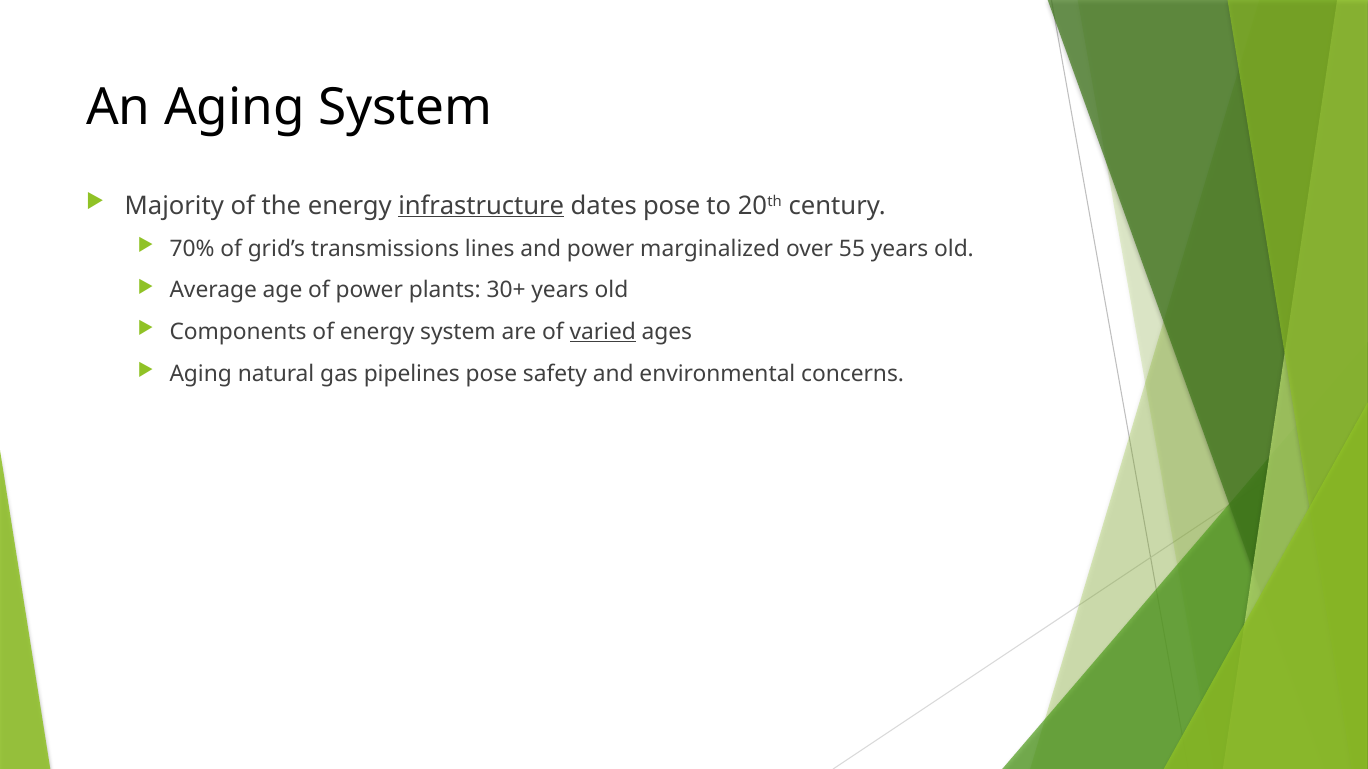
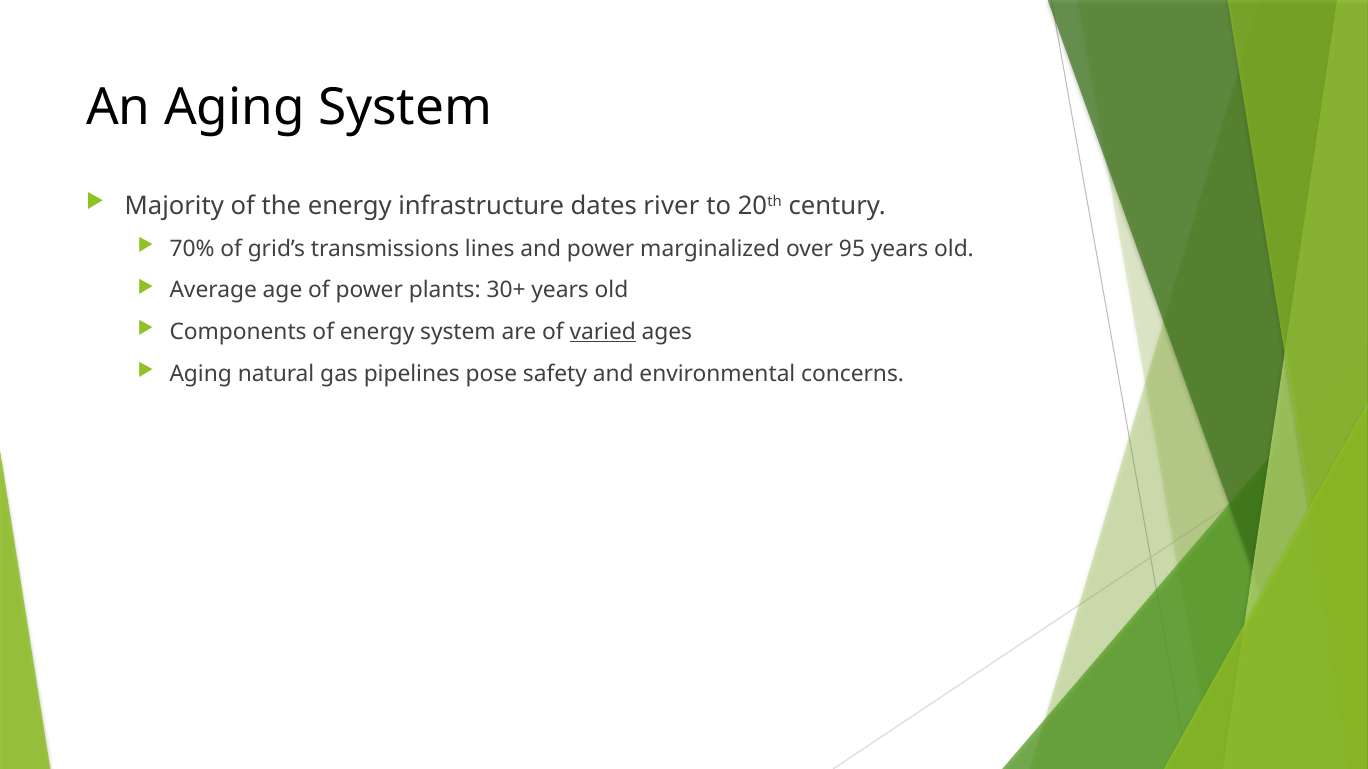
infrastructure underline: present -> none
dates pose: pose -> river
55: 55 -> 95
